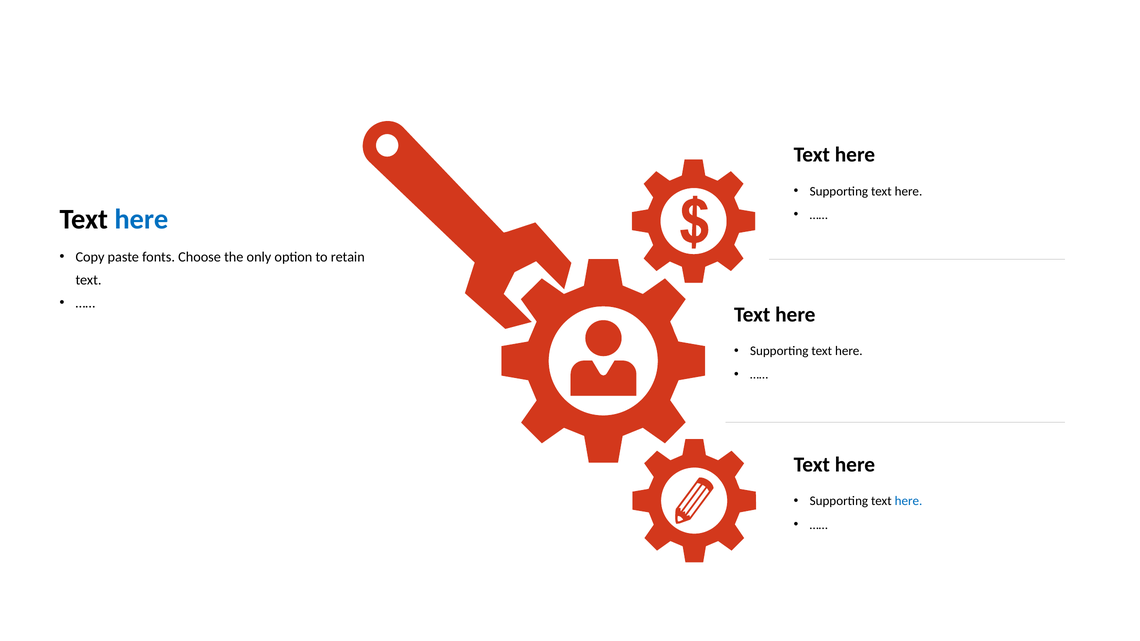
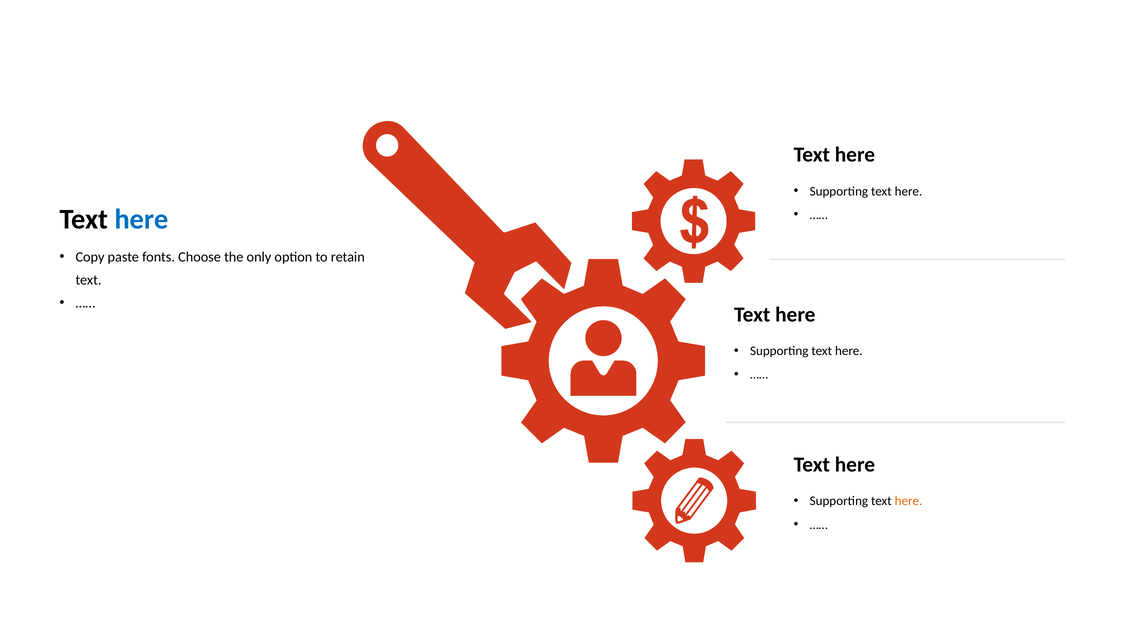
here at (908, 501) colour: blue -> orange
